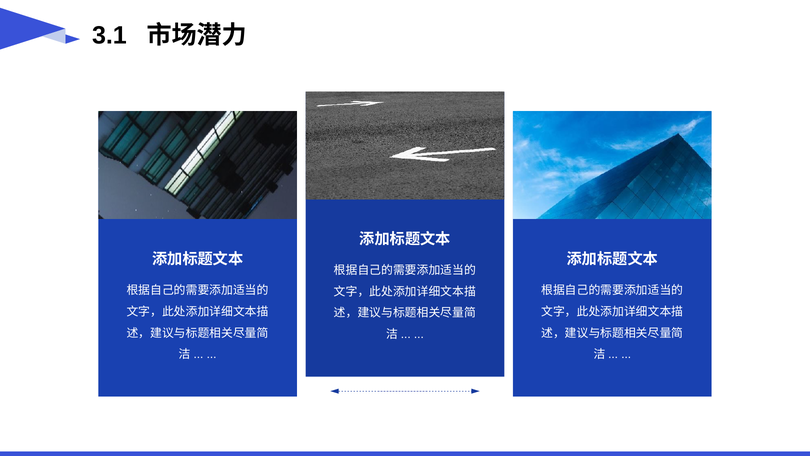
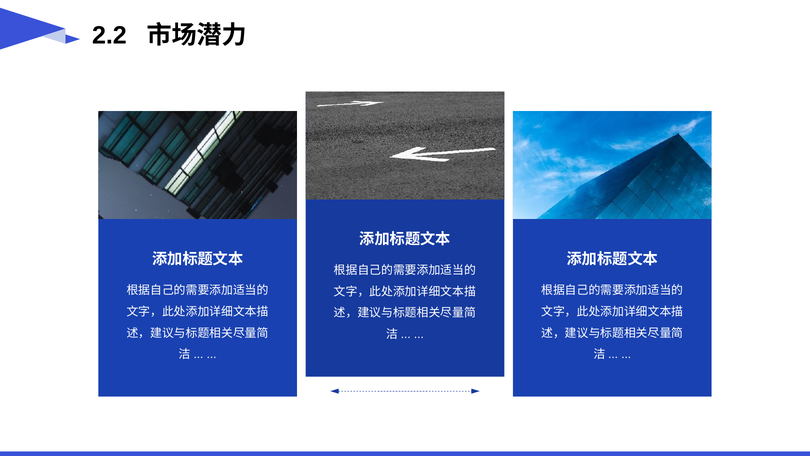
3.1: 3.1 -> 2.2
